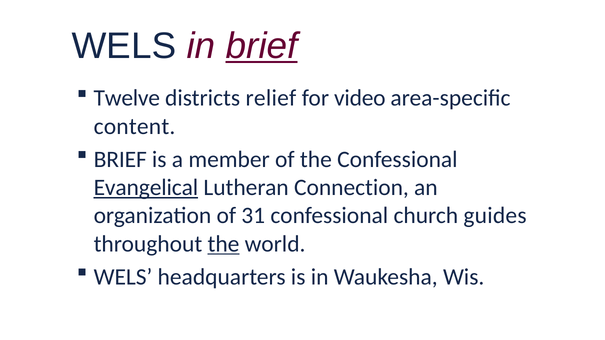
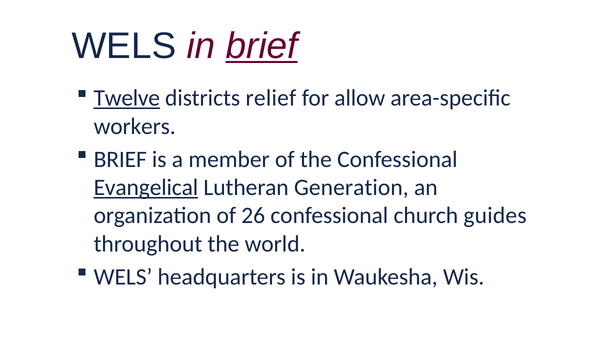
Twelve underline: none -> present
video: video -> allow
content: content -> workers
Connection: Connection -> Generation
31: 31 -> 26
the at (223, 244) underline: present -> none
